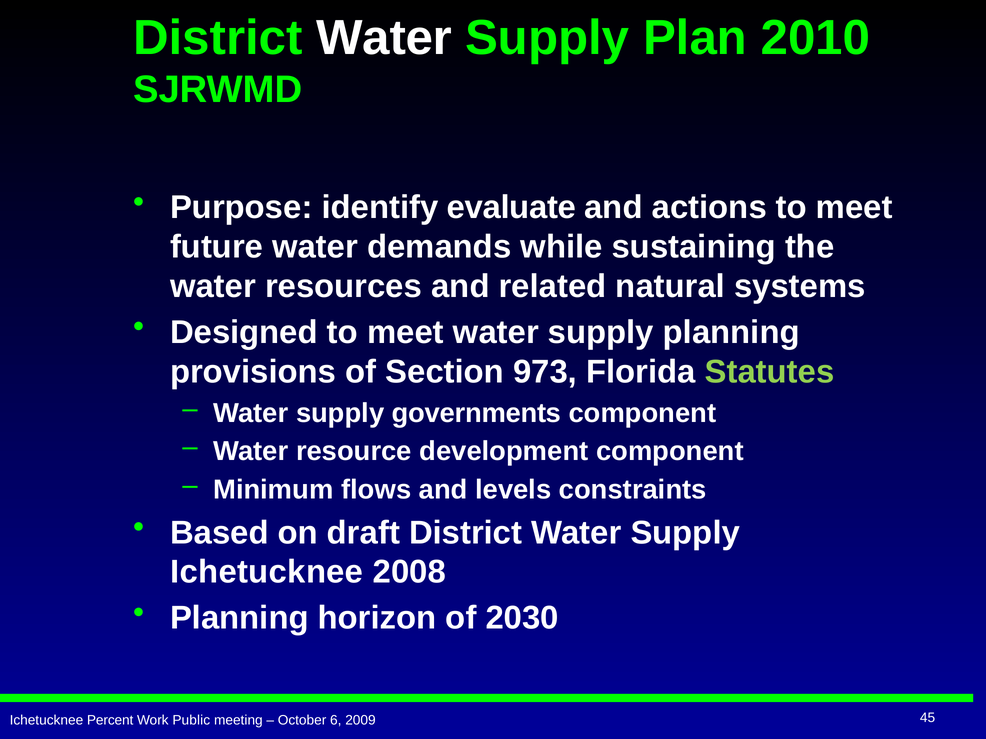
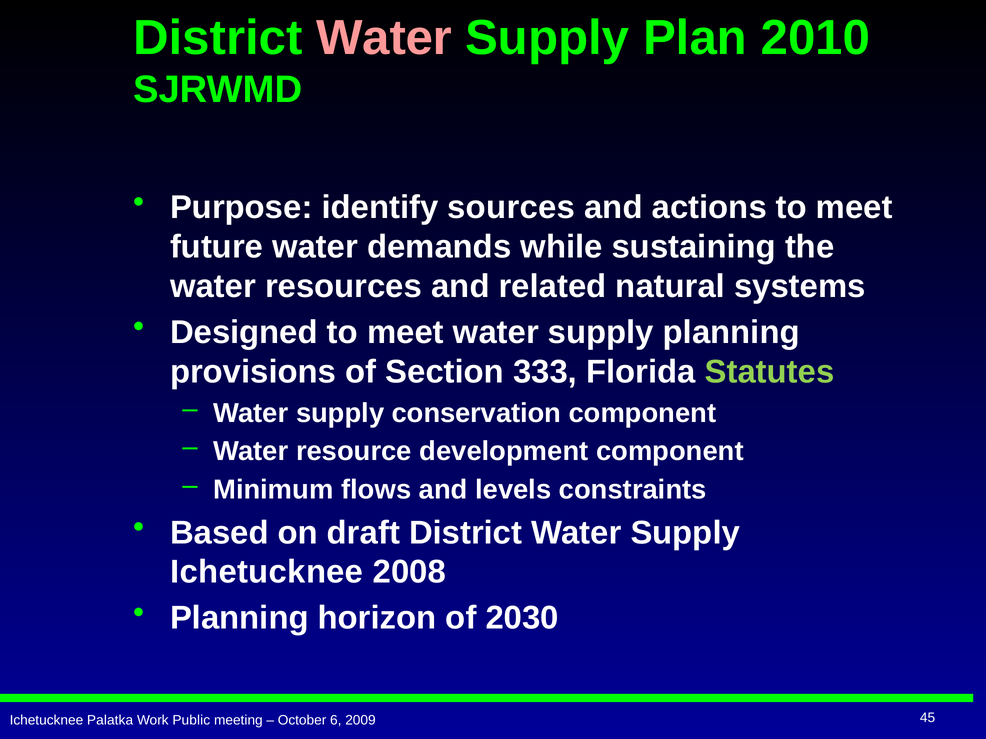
Water at (384, 38) colour: white -> pink
evaluate: evaluate -> sources
973: 973 -> 333
governments: governments -> conservation
Percent: Percent -> Palatka
